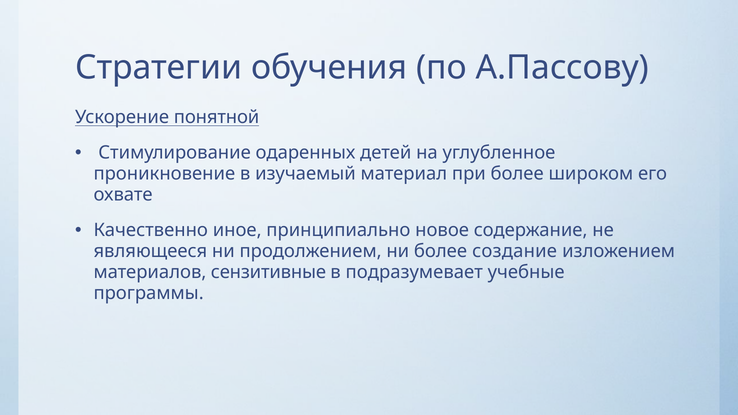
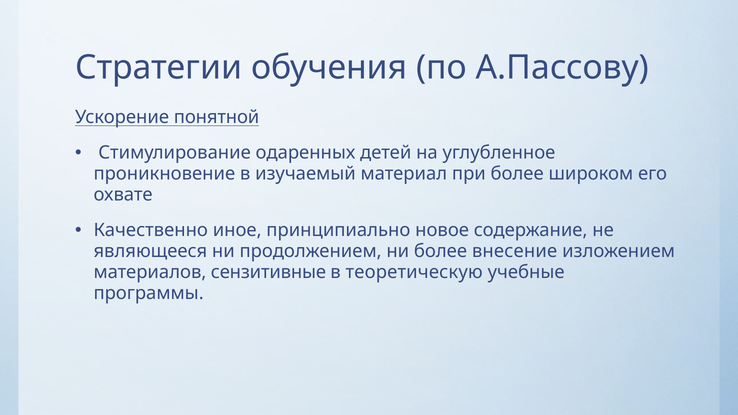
создание: создание -> внесение
подразумевает: подразумевает -> теоретическую
